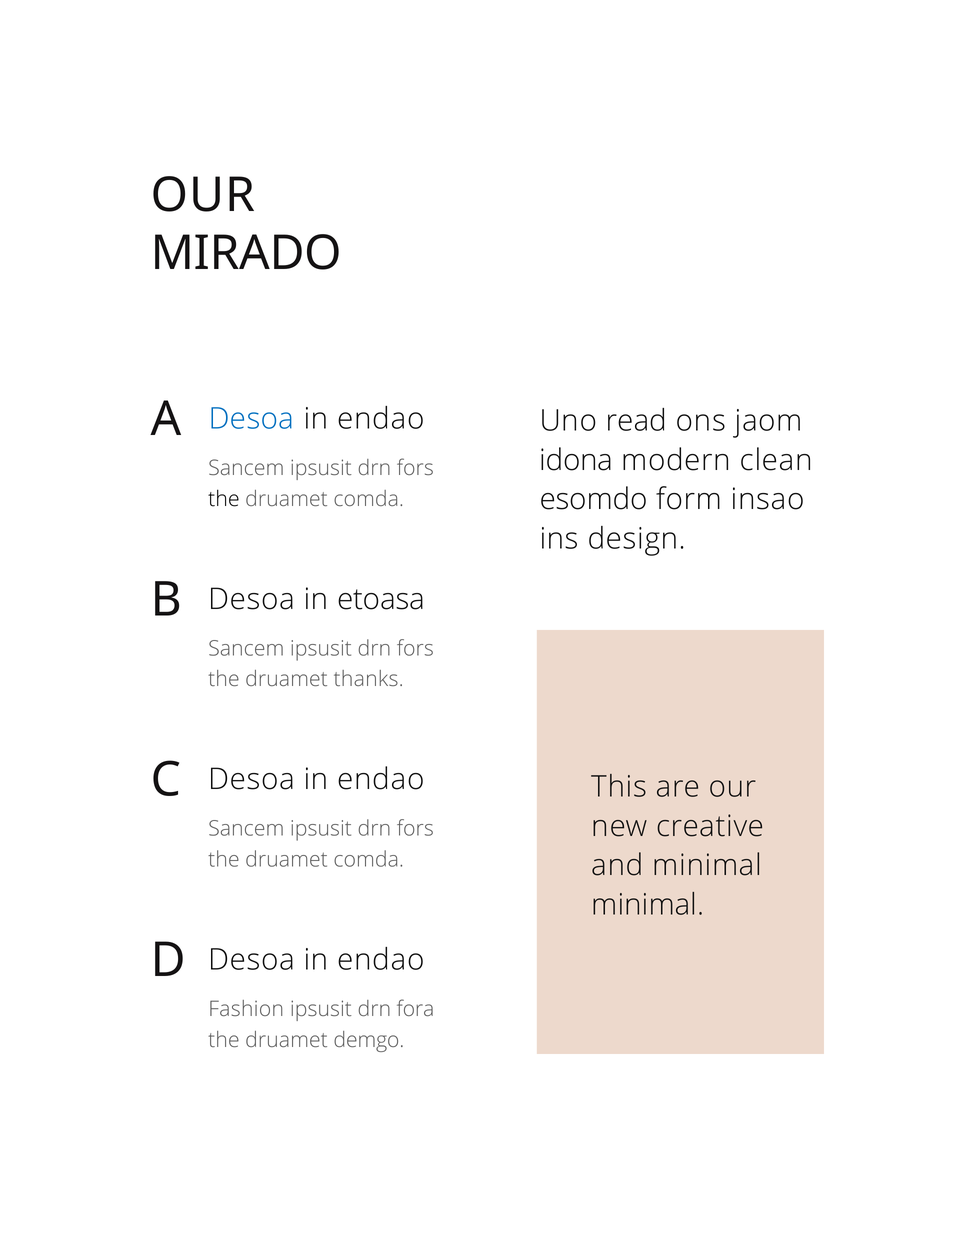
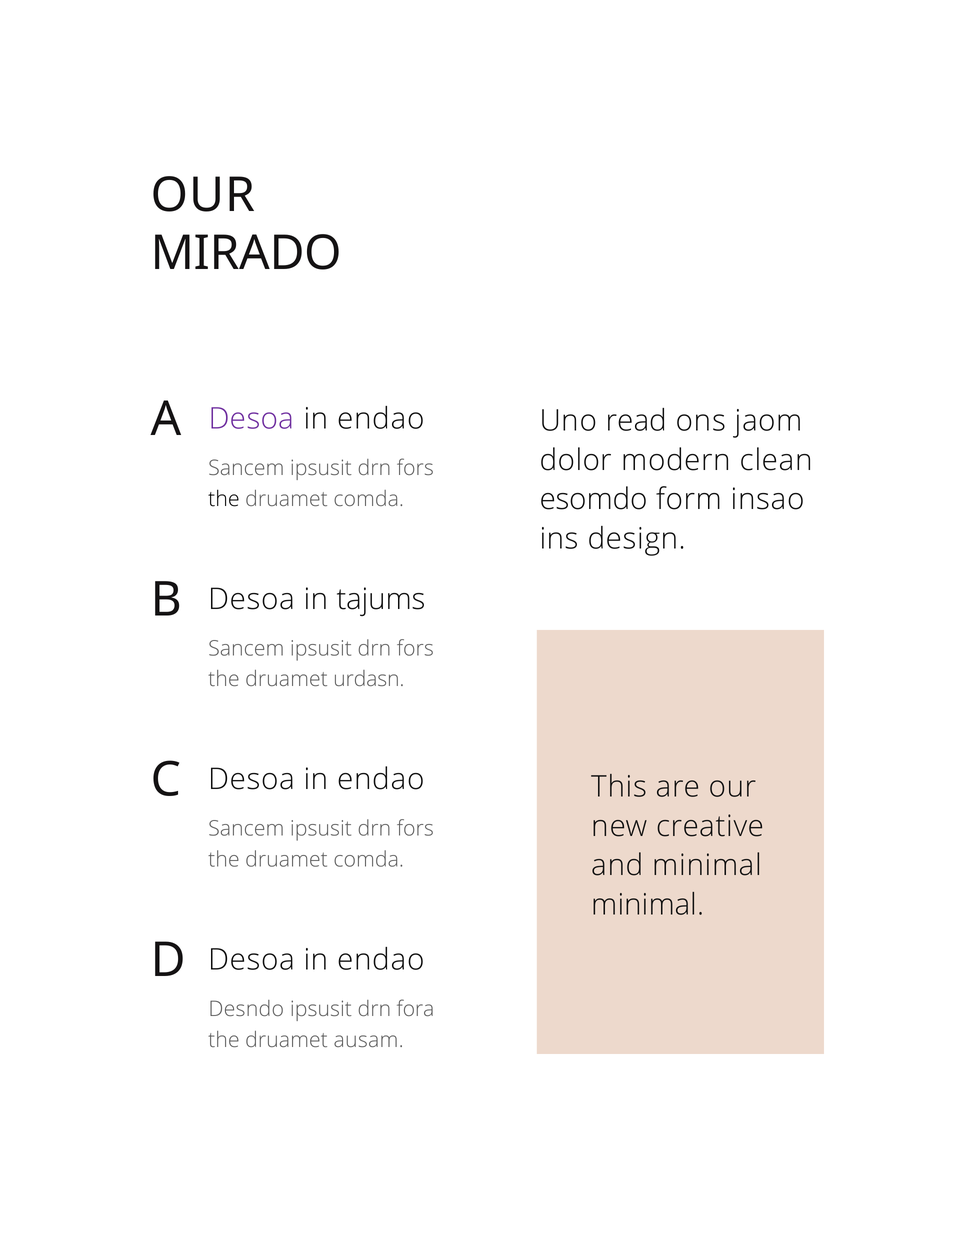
Desoa at (251, 419) colour: blue -> purple
idona: idona -> dolor
etoasa: etoasa -> tajums
thanks: thanks -> urdasn
Fashion: Fashion -> Desndo
demgo: demgo -> ausam
